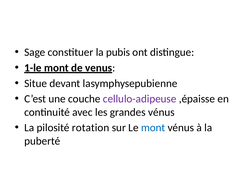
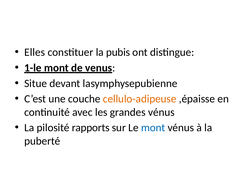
Sage: Sage -> Elles
cellulo-adipeuse colour: purple -> orange
rotation: rotation -> rapports
